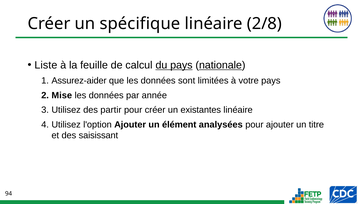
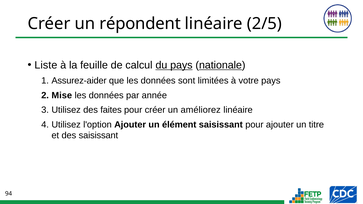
spécifique: spécifique -> répondent
2/8: 2/8 -> 2/5
partir: partir -> faites
existantes: existantes -> améliorez
élément analysées: analysées -> saisissant
